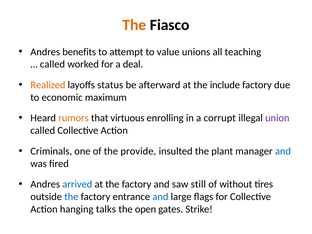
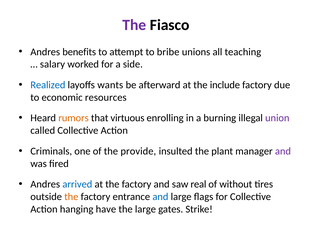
The at (134, 25) colour: orange -> purple
value: value -> bribe
called at (52, 64): called -> salary
deal: deal -> side
Realized colour: orange -> blue
status: status -> wants
maximum: maximum -> resources
corrupt: corrupt -> burning
and at (283, 151) colour: blue -> purple
still: still -> real
the at (71, 197) colour: blue -> orange
talks: talks -> have
the open: open -> large
